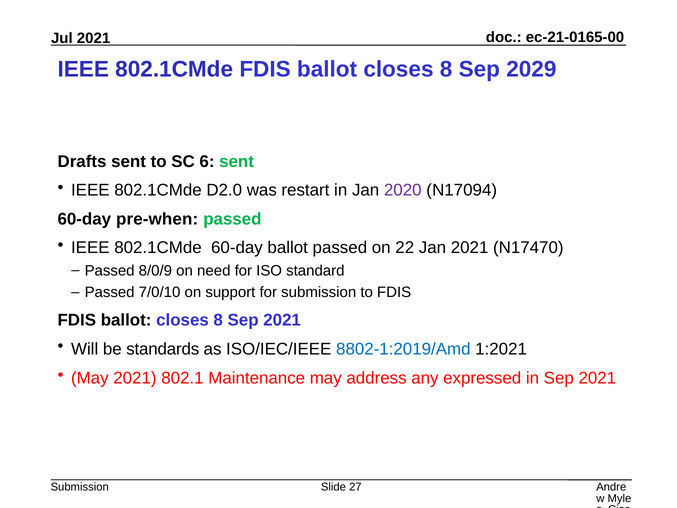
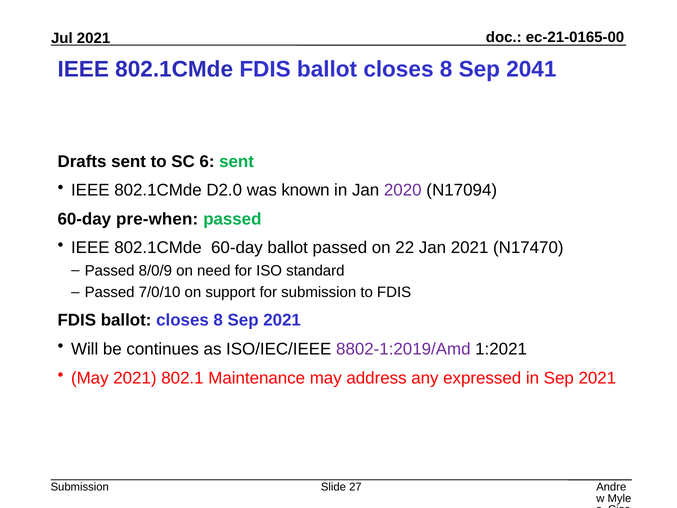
2029: 2029 -> 2041
restart: restart -> known
standards: standards -> continues
8802-1:2019/Amd colour: blue -> purple
